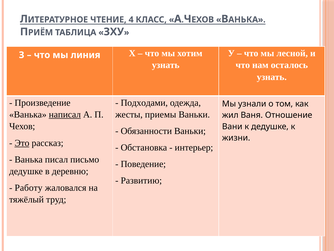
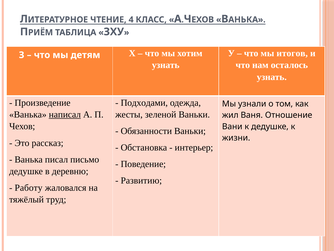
лесной: лесной -> итогов
линия: линия -> детям
приемы: приемы -> зеленой
Это underline: present -> none
